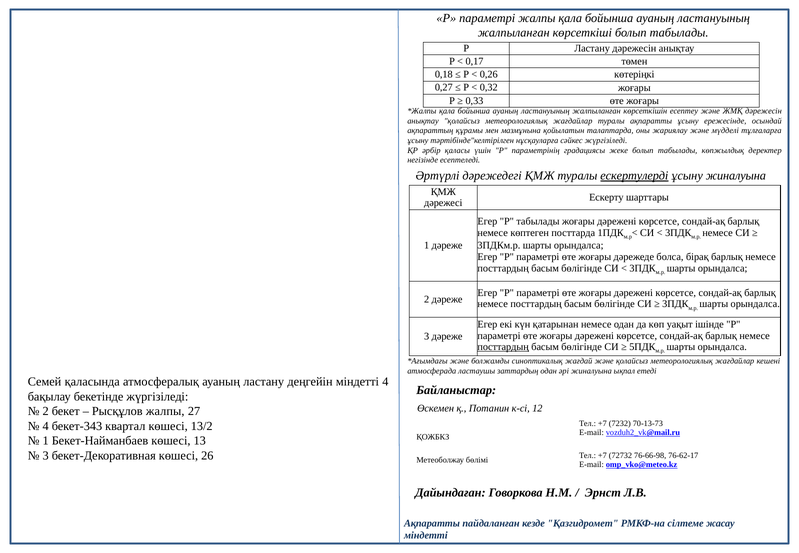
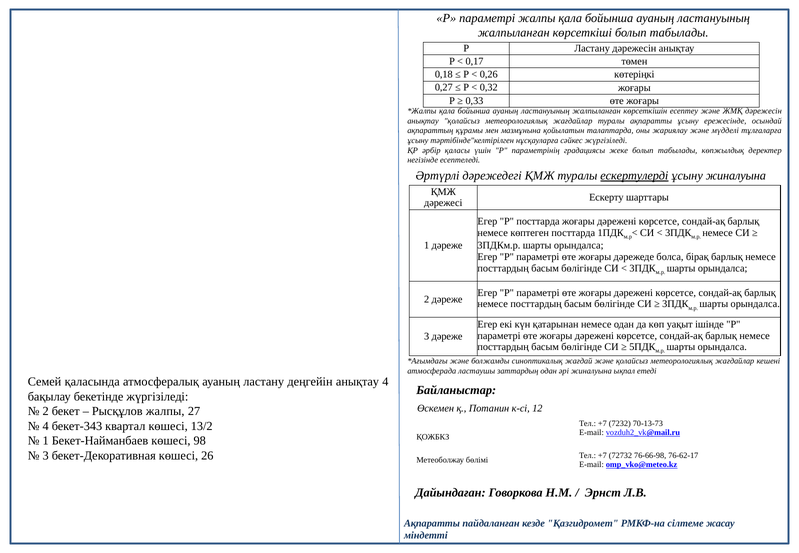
Р табылады: табылады -> посттарда
посттардың at (503, 347) underline: present -> none
деңгейін міндетті: міндетті -> анықтау
13: 13 -> 98
